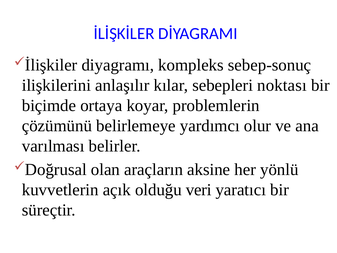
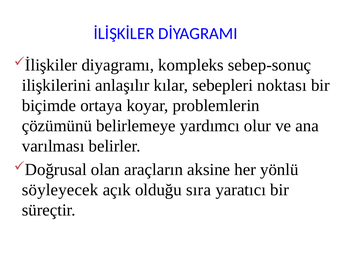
kuvvetlerin: kuvvetlerin -> söyleyecek
veri: veri -> sıra
